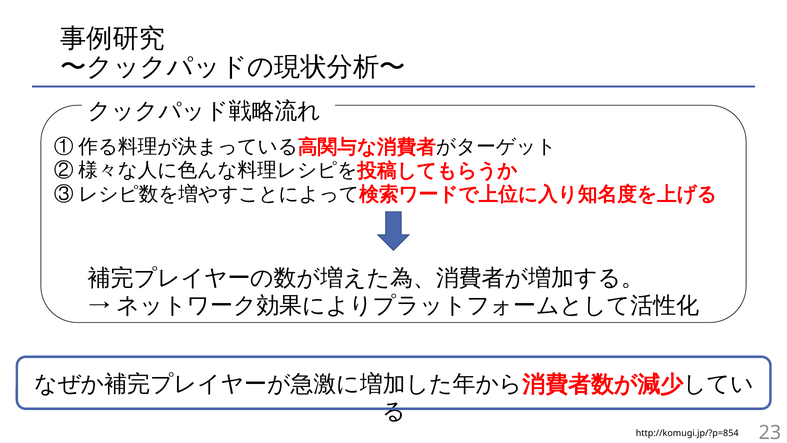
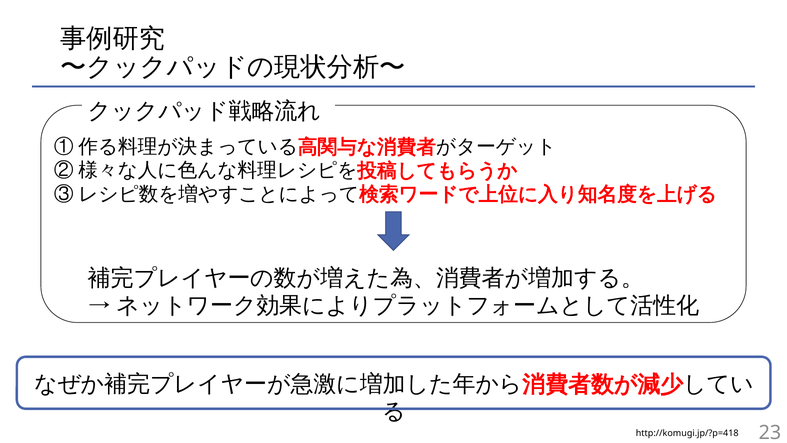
http://komugi.jp/?p=854: http://komugi.jp/?p=854 -> http://komugi.jp/?p=418
